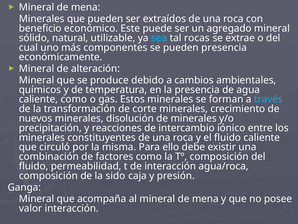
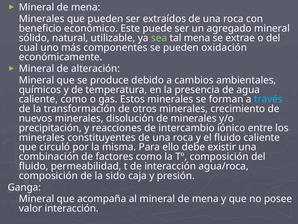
sea colour: light blue -> light green
tal rocas: rocas -> mena
pueden presencia: presencia -> oxidación
corte: corte -> otros
